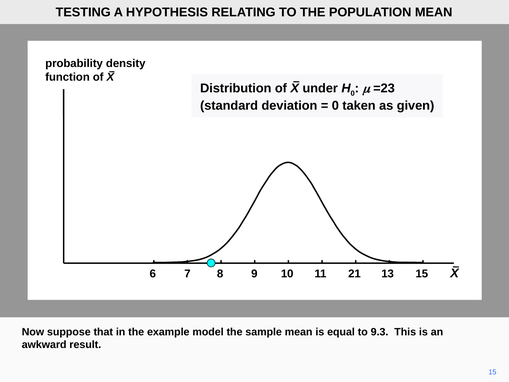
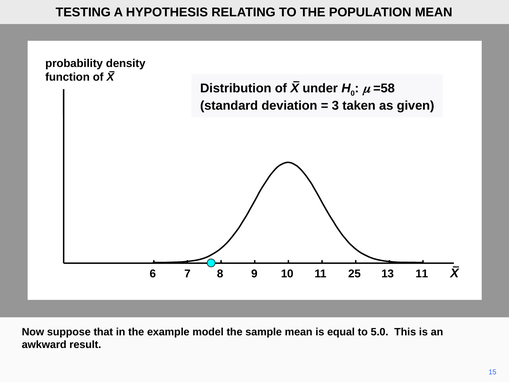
=23: =23 -> =58
0 at (335, 106): 0 -> 3
21: 21 -> 25
13 15: 15 -> 11
9.3: 9.3 -> 5.0
